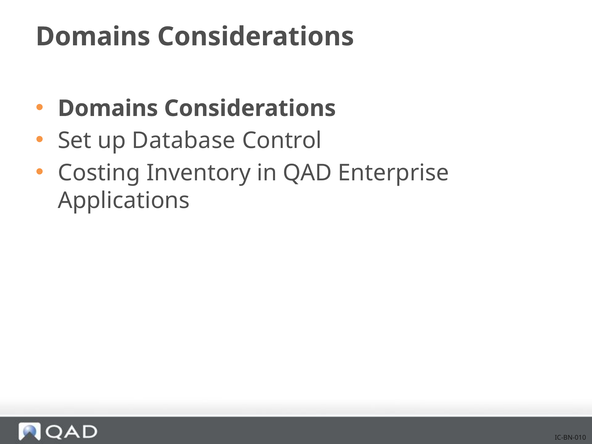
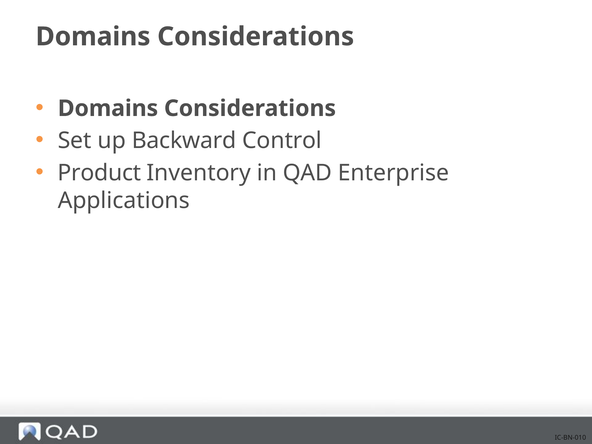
Database: Database -> Backward
Costing: Costing -> Product
